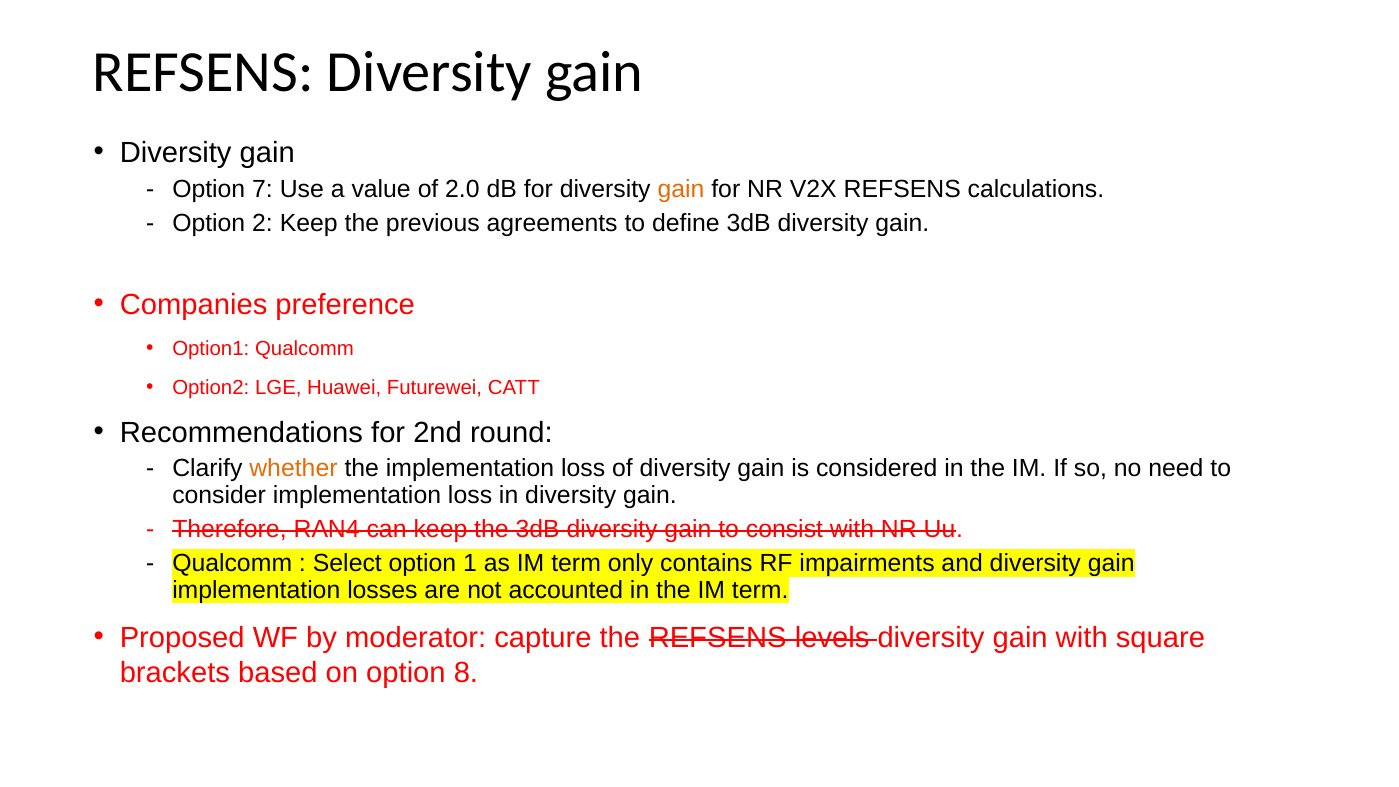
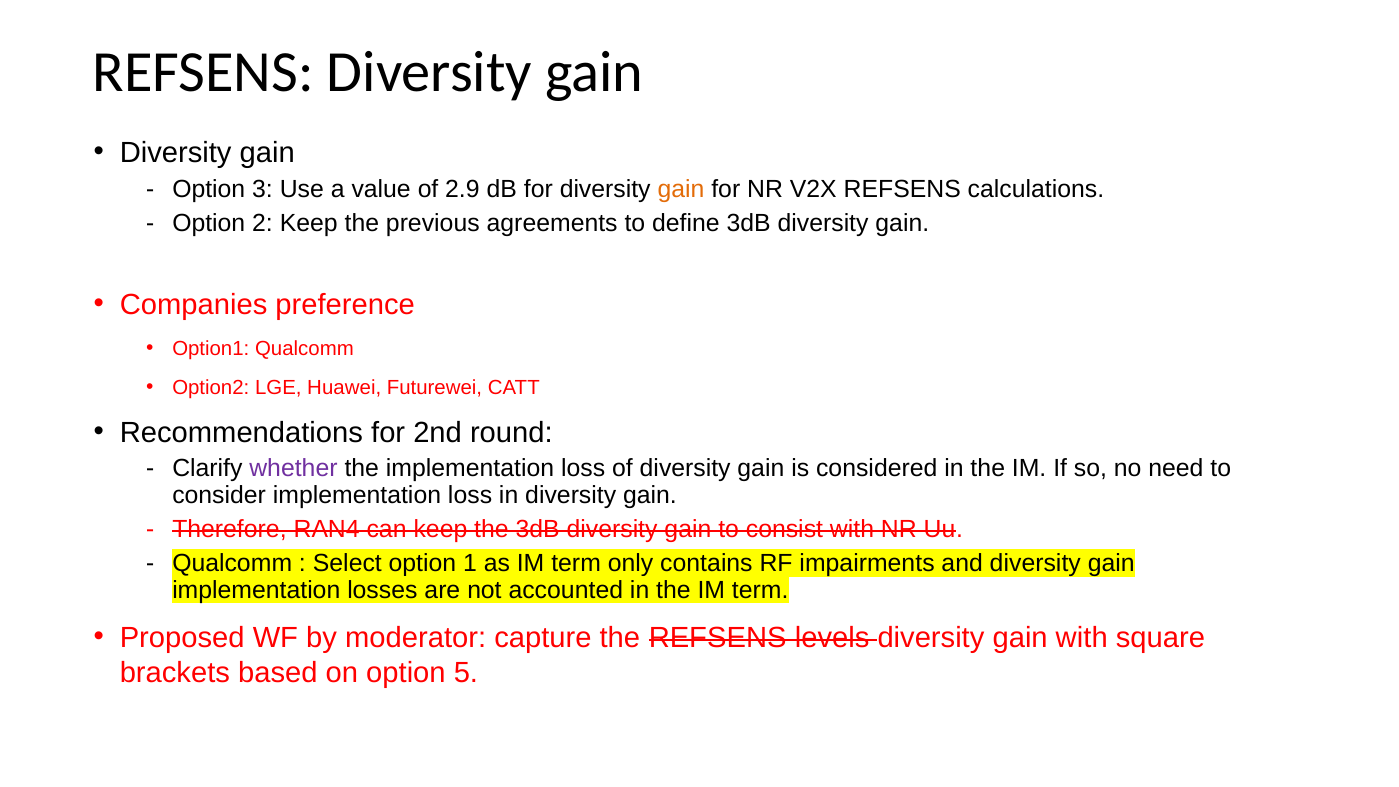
7: 7 -> 3
2.0: 2.0 -> 2.9
whether colour: orange -> purple
8: 8 -> 5
